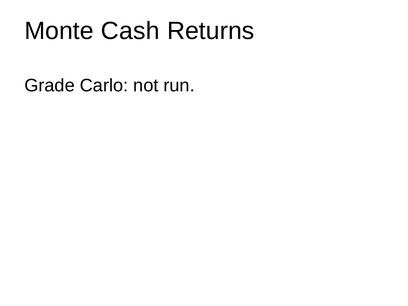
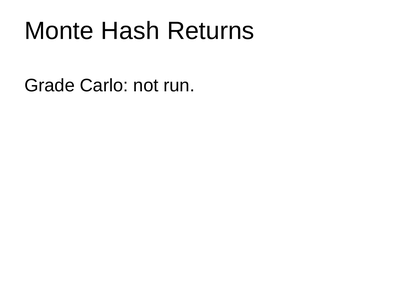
Cash: Cash -> Hash
